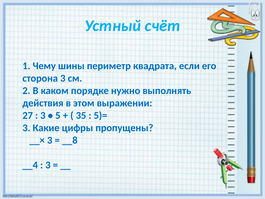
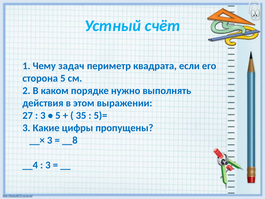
шины: шины -> задач
сторона 3: 3 -> 5
